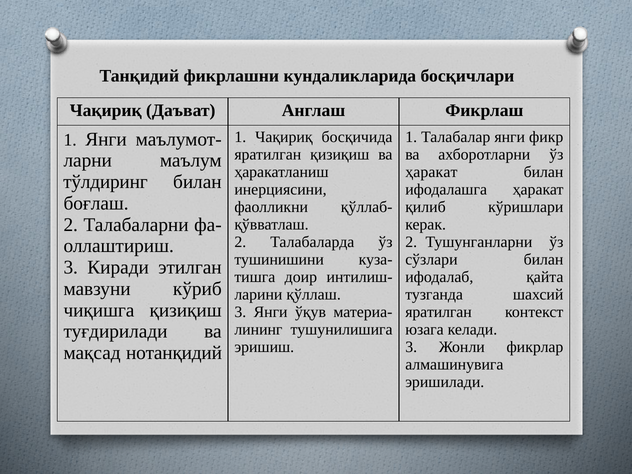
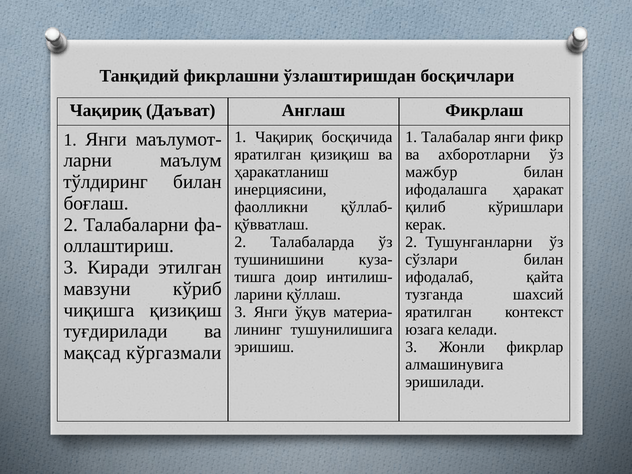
кундаликларида: кундаликларида -> ўзлаштиришдан
ҳаракат at (431, 172): ҳаракат -> мажбур
нотанқидий: нотанқидий -> кўргазмали
